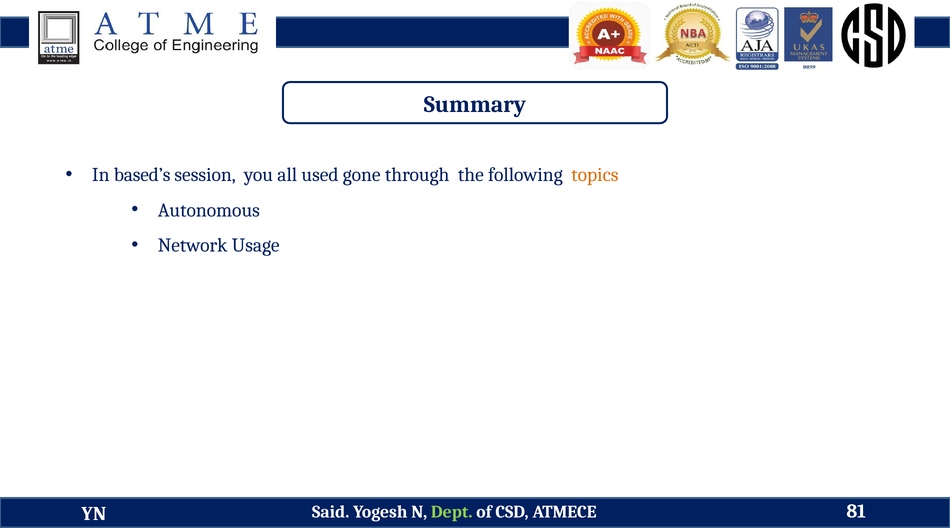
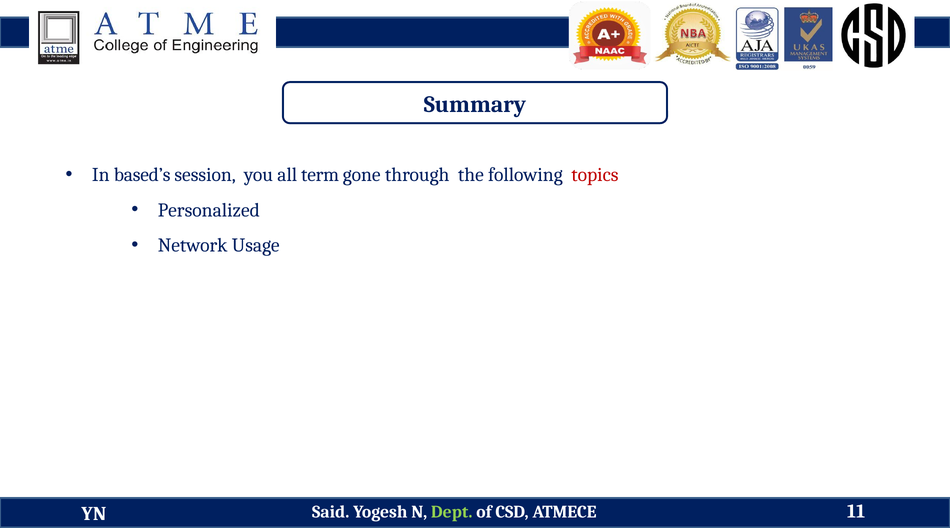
used: used -> term
topics colour: orange -> red
Autonomous: Autonomous -> Personalized
81: 81 -> 11
